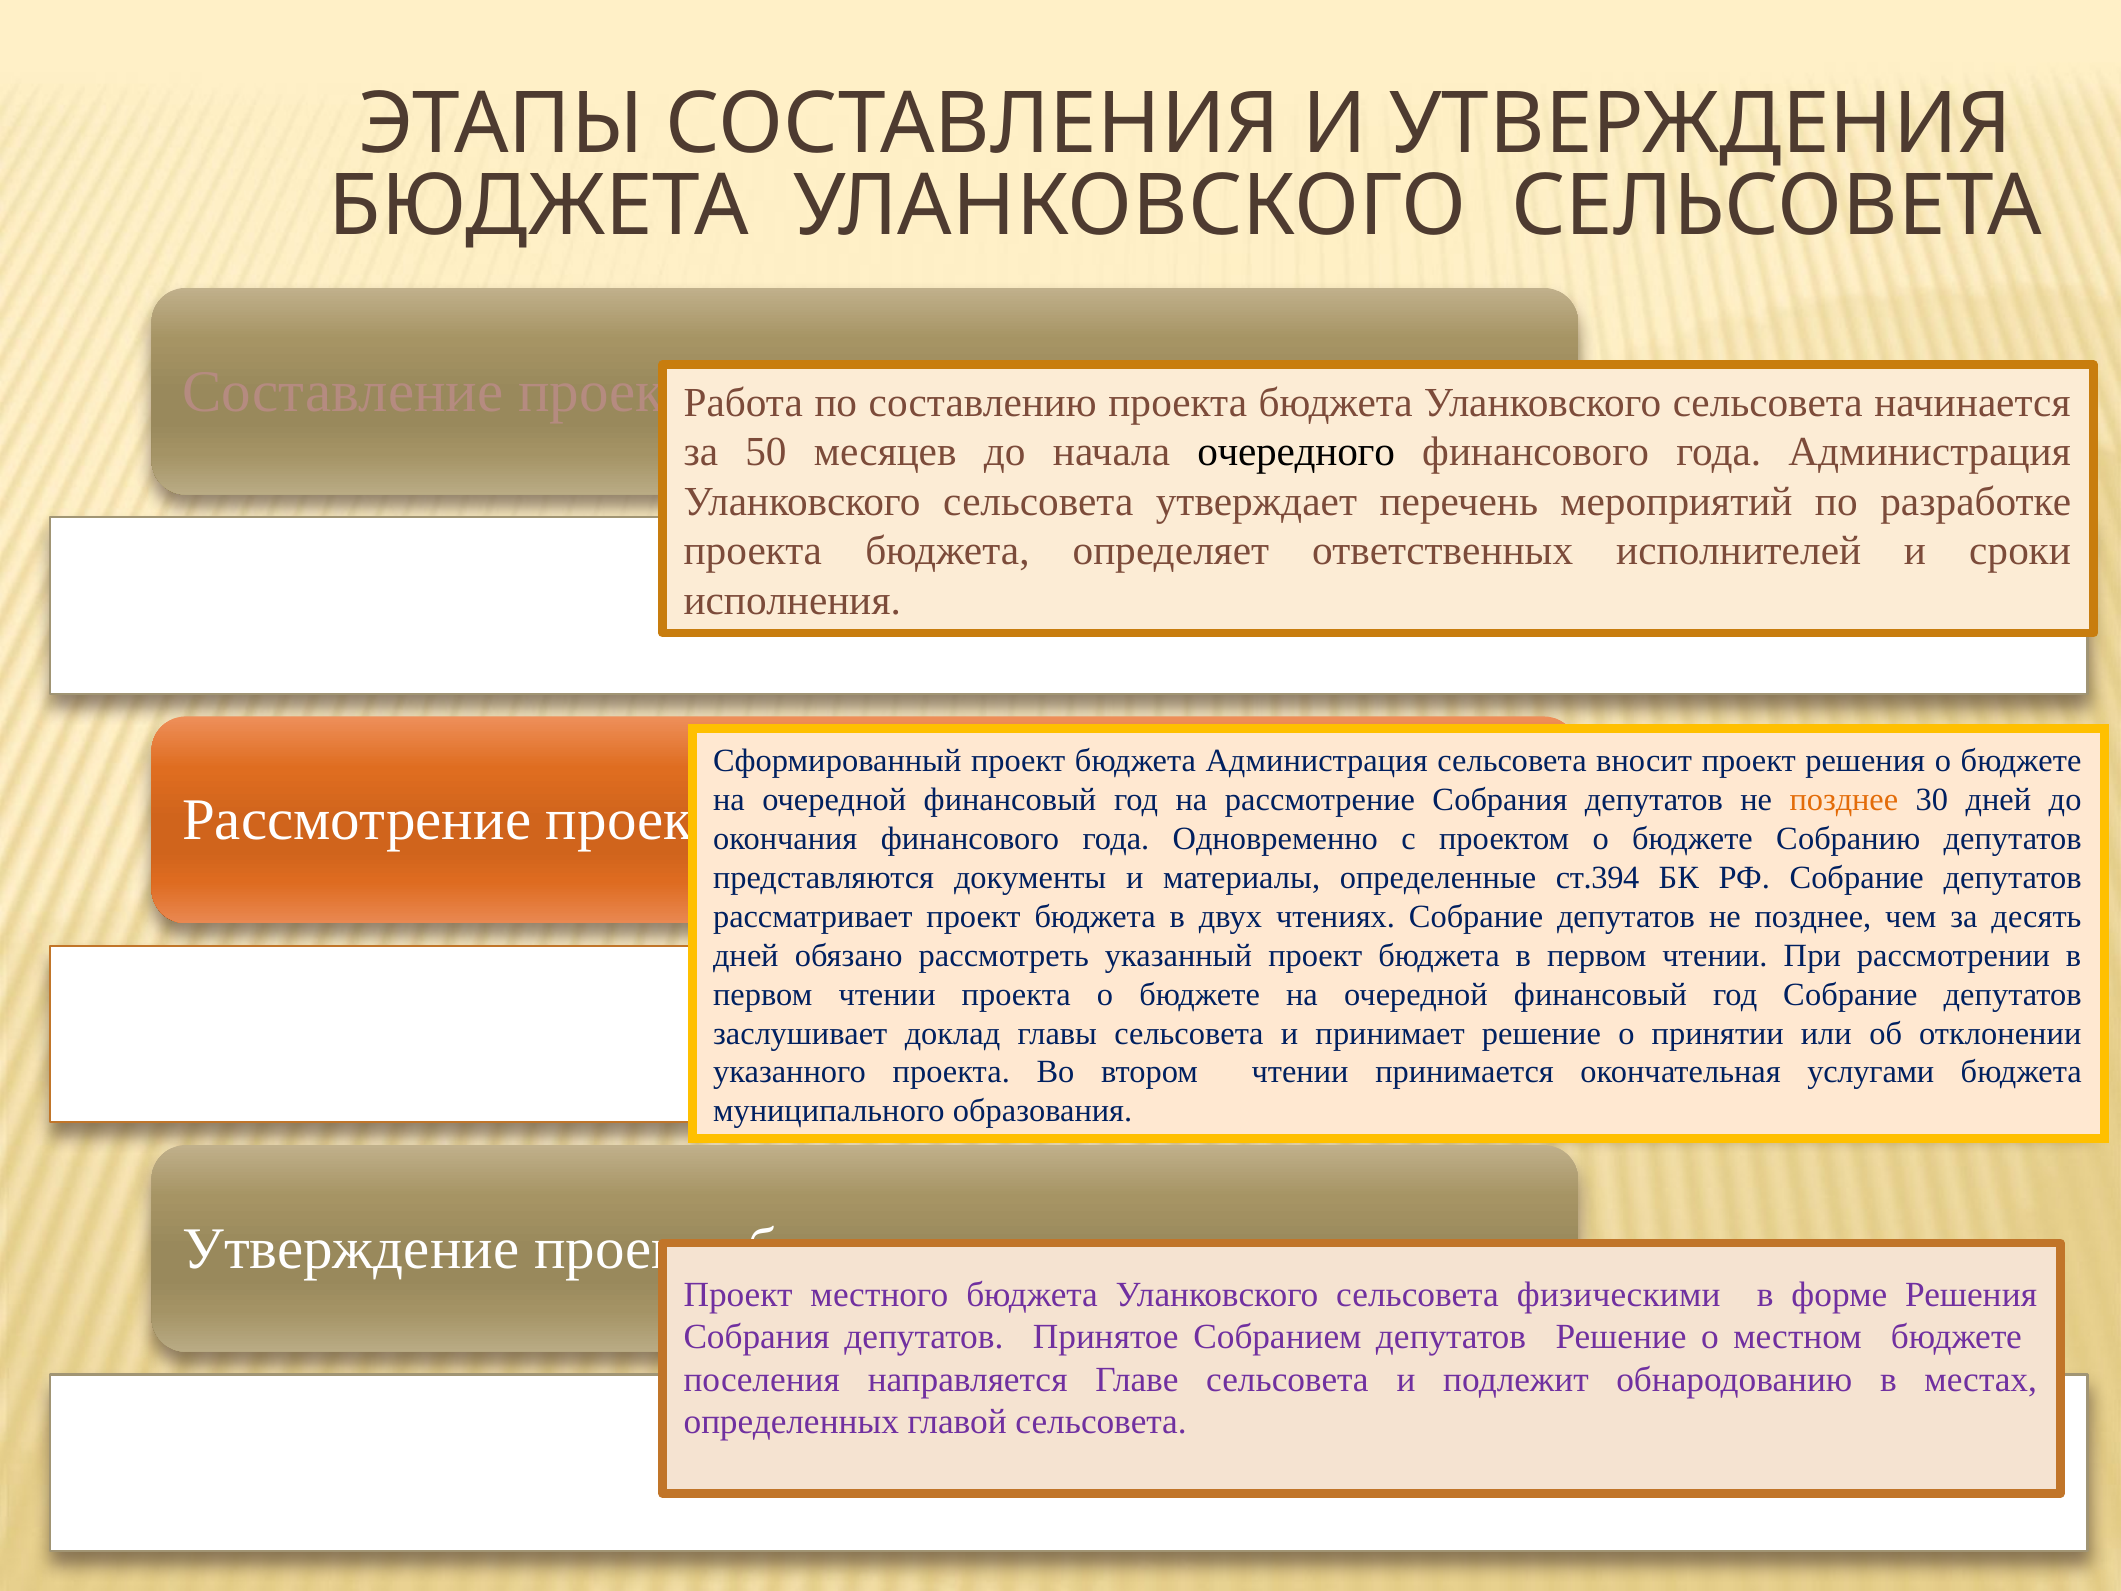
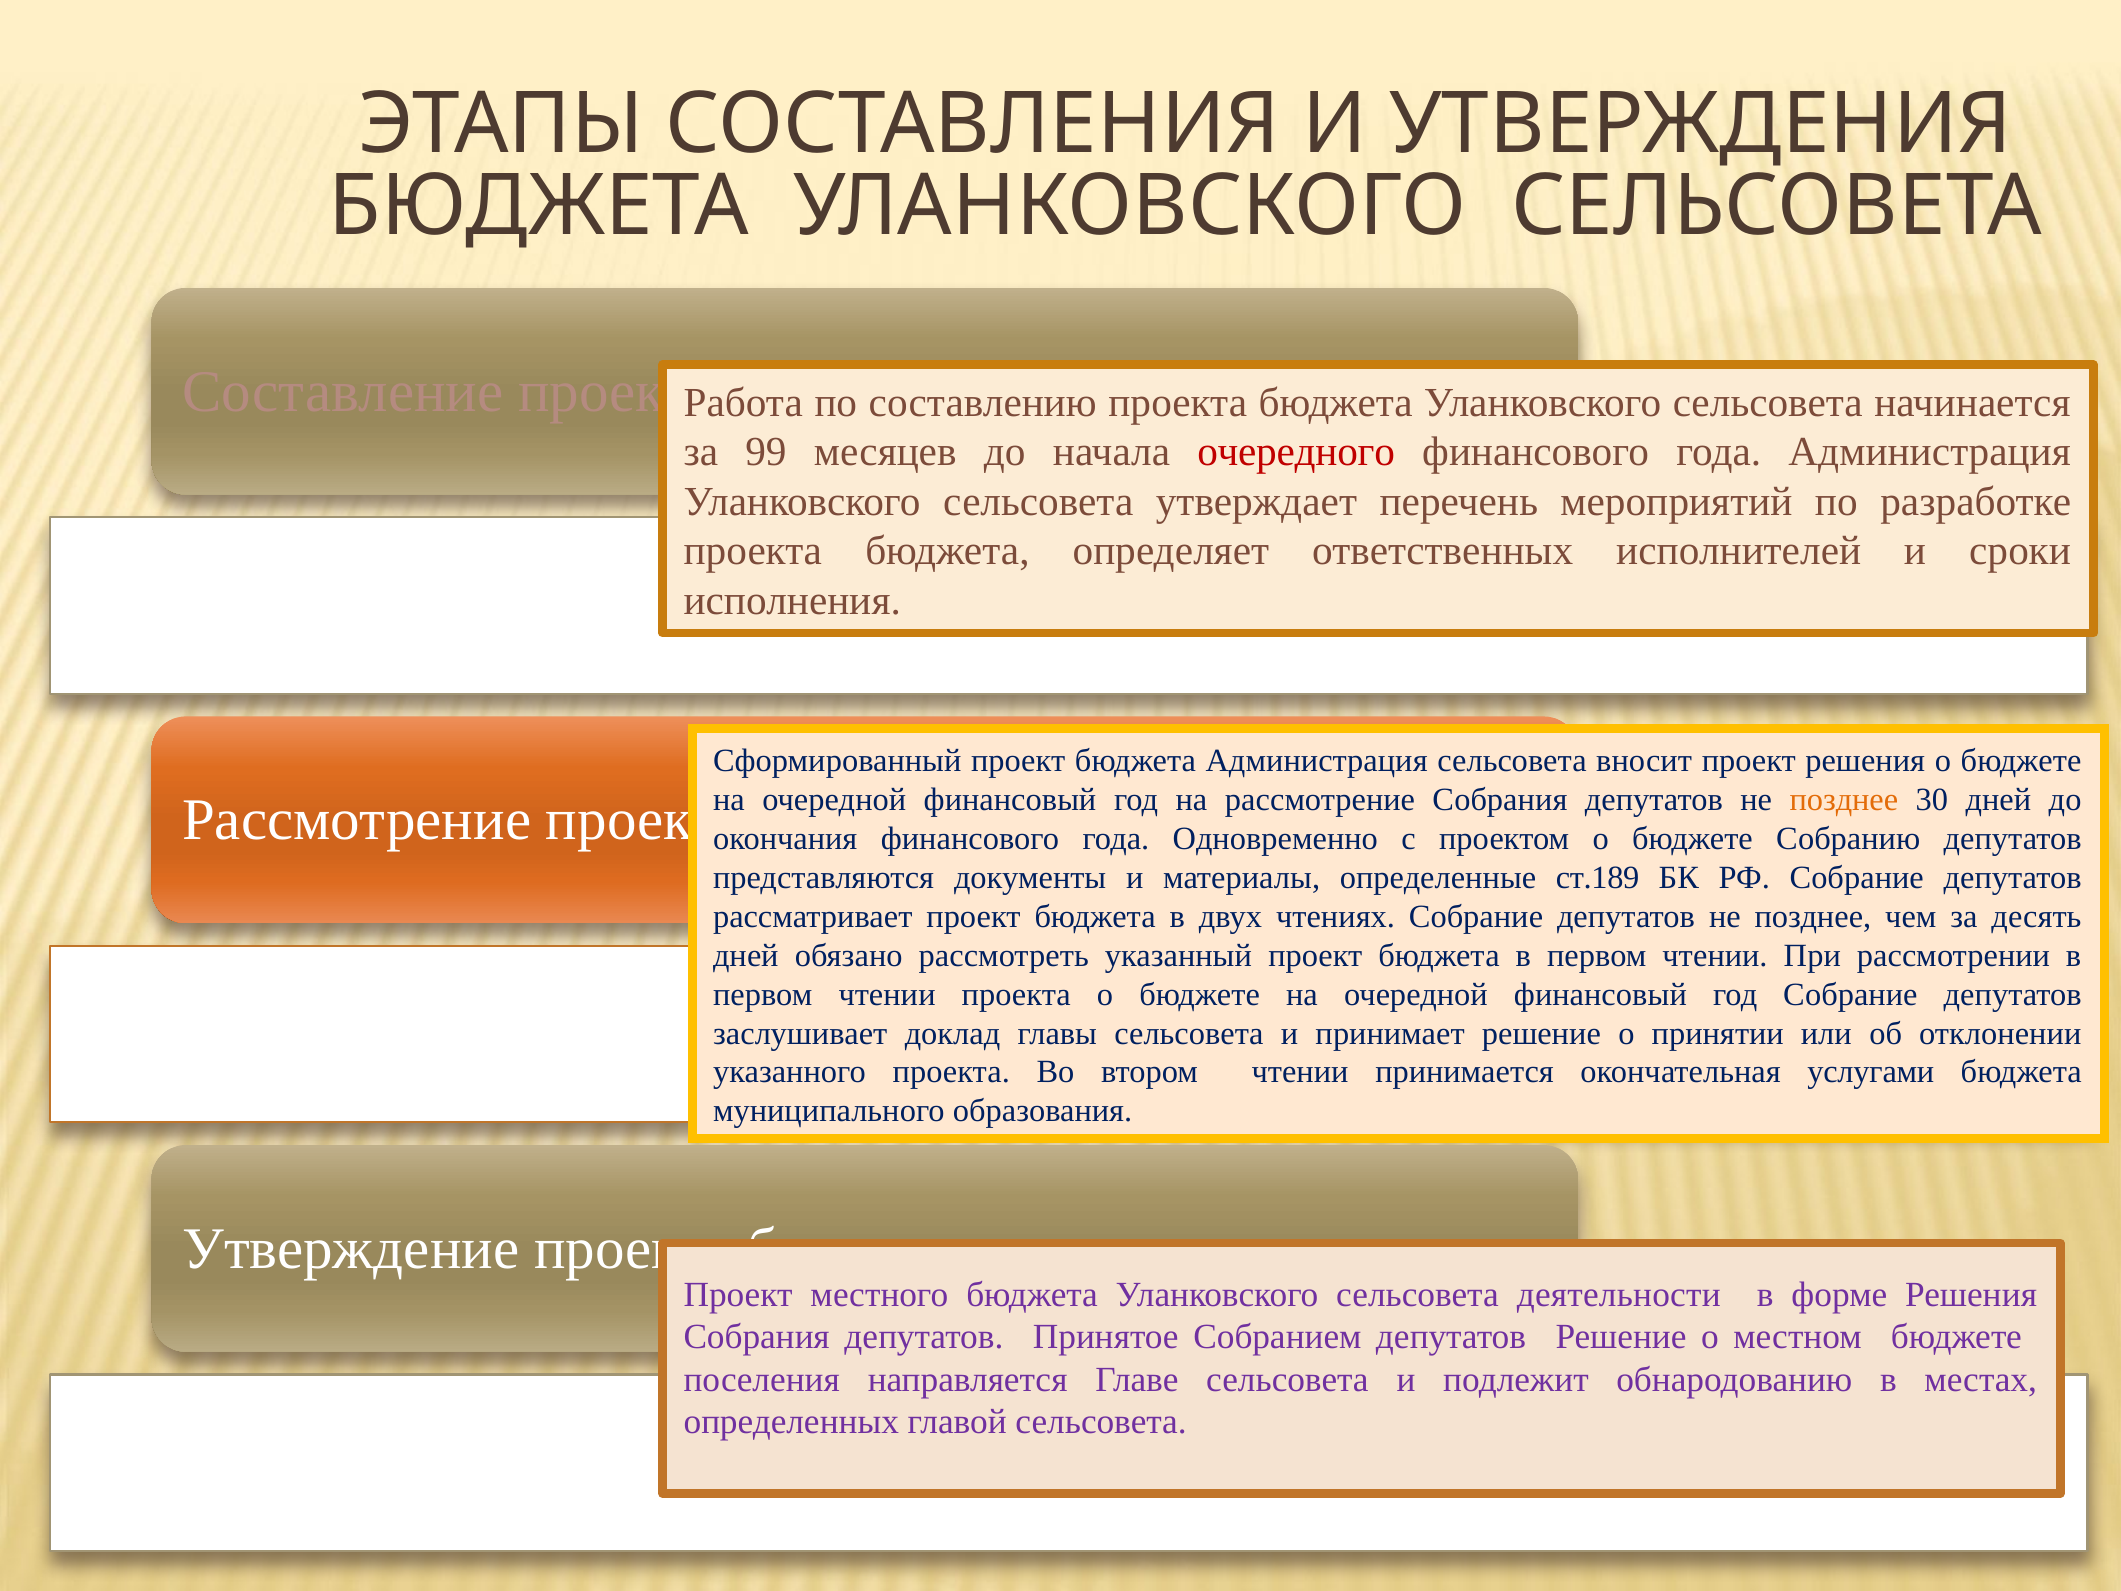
50: 50 -> 99
очередного colour: black -> red
ст.394: ст.394 -> ст.189
физическими: физическими -> деятельности
